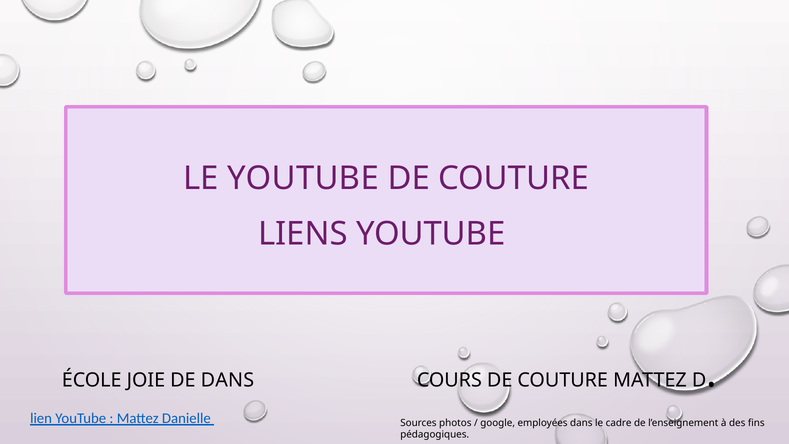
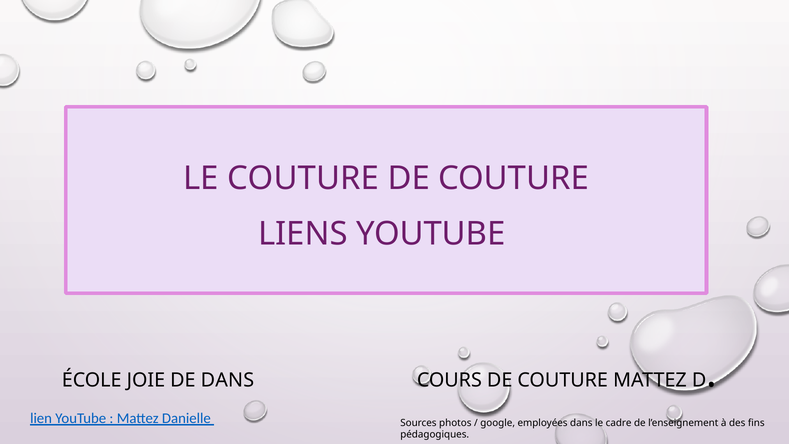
LE YOUTUBE: YOUTUBE -> COUTURE
